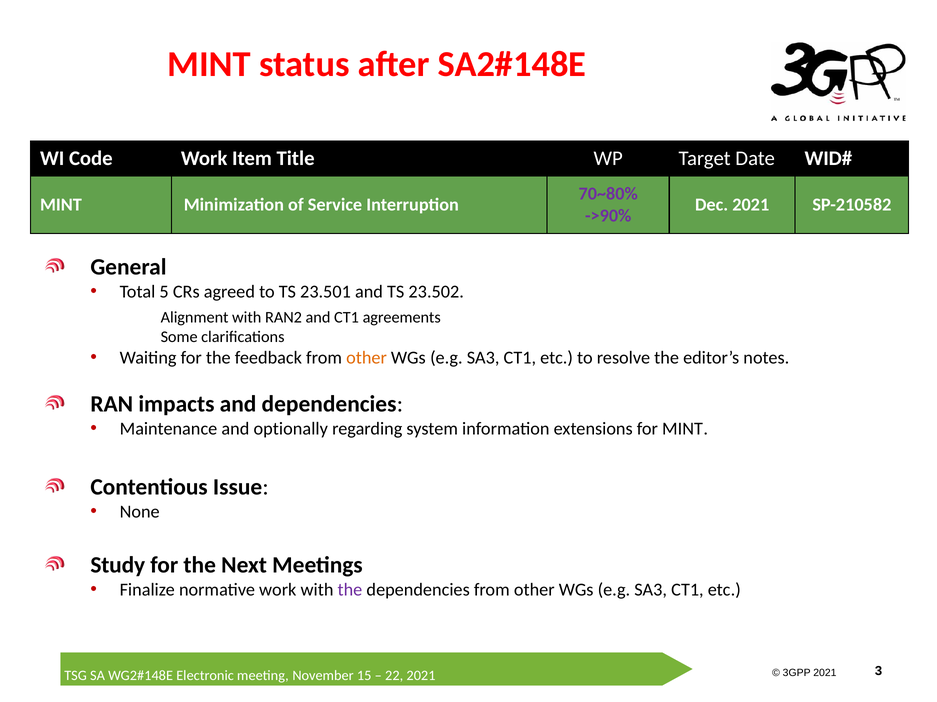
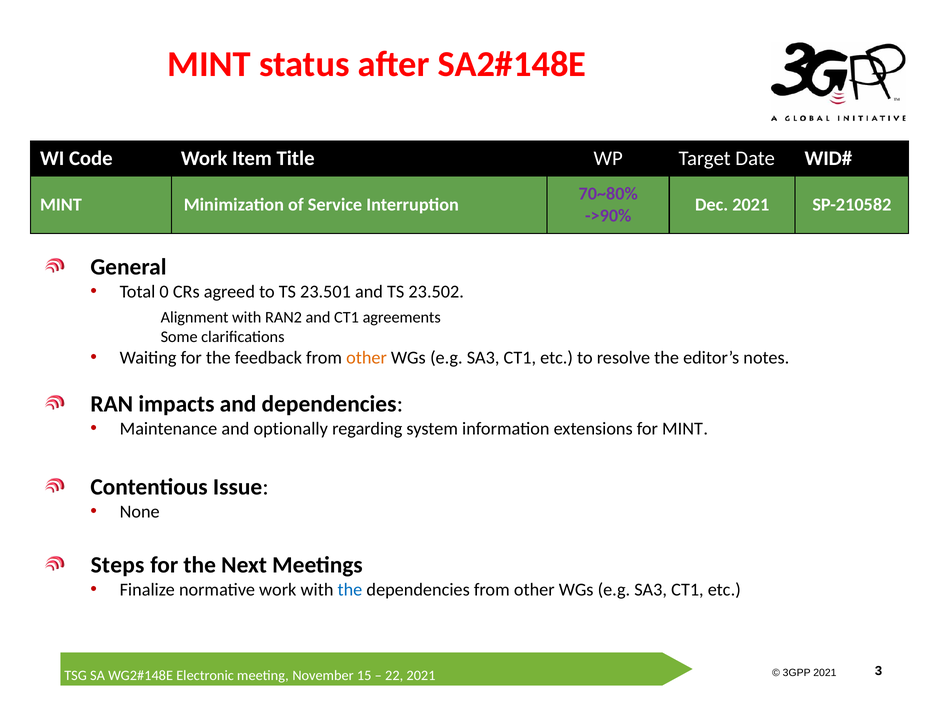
5: 5 -> 0
Study: Study -> Steps
the at (350, 590) colour: purple -> blue
